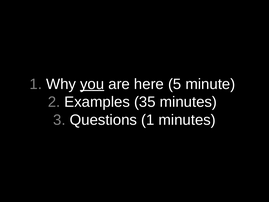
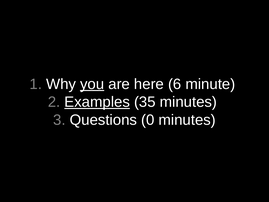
5: 5 -> 6
Examples underline: none -> present
Questions 1: 1 -> 0
